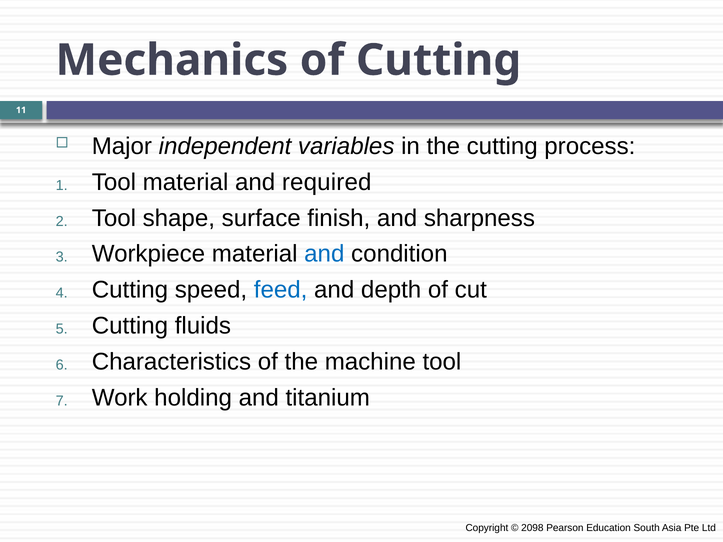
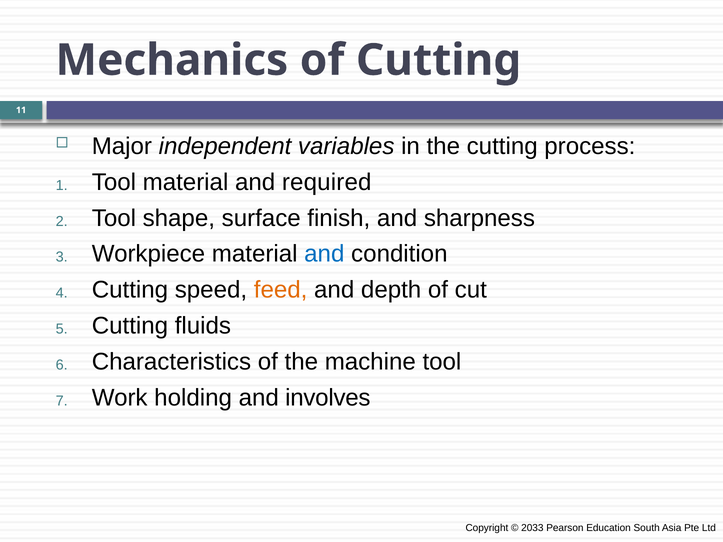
feed colour: blue -> orange
titanium: titanium -> involves
2098: 2098 -> 2033
